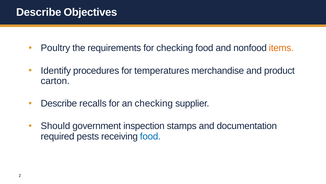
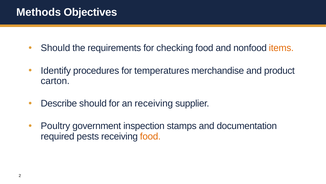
Describe at (39, 12): Describe -> Methods
Poultry at (55, 48): Poultry -> Should
Describe recalls: recalls -> should
an checking: checking -> receiving
Should: Should -> Poultry
food at (150, 136) colour: blue -> orange
